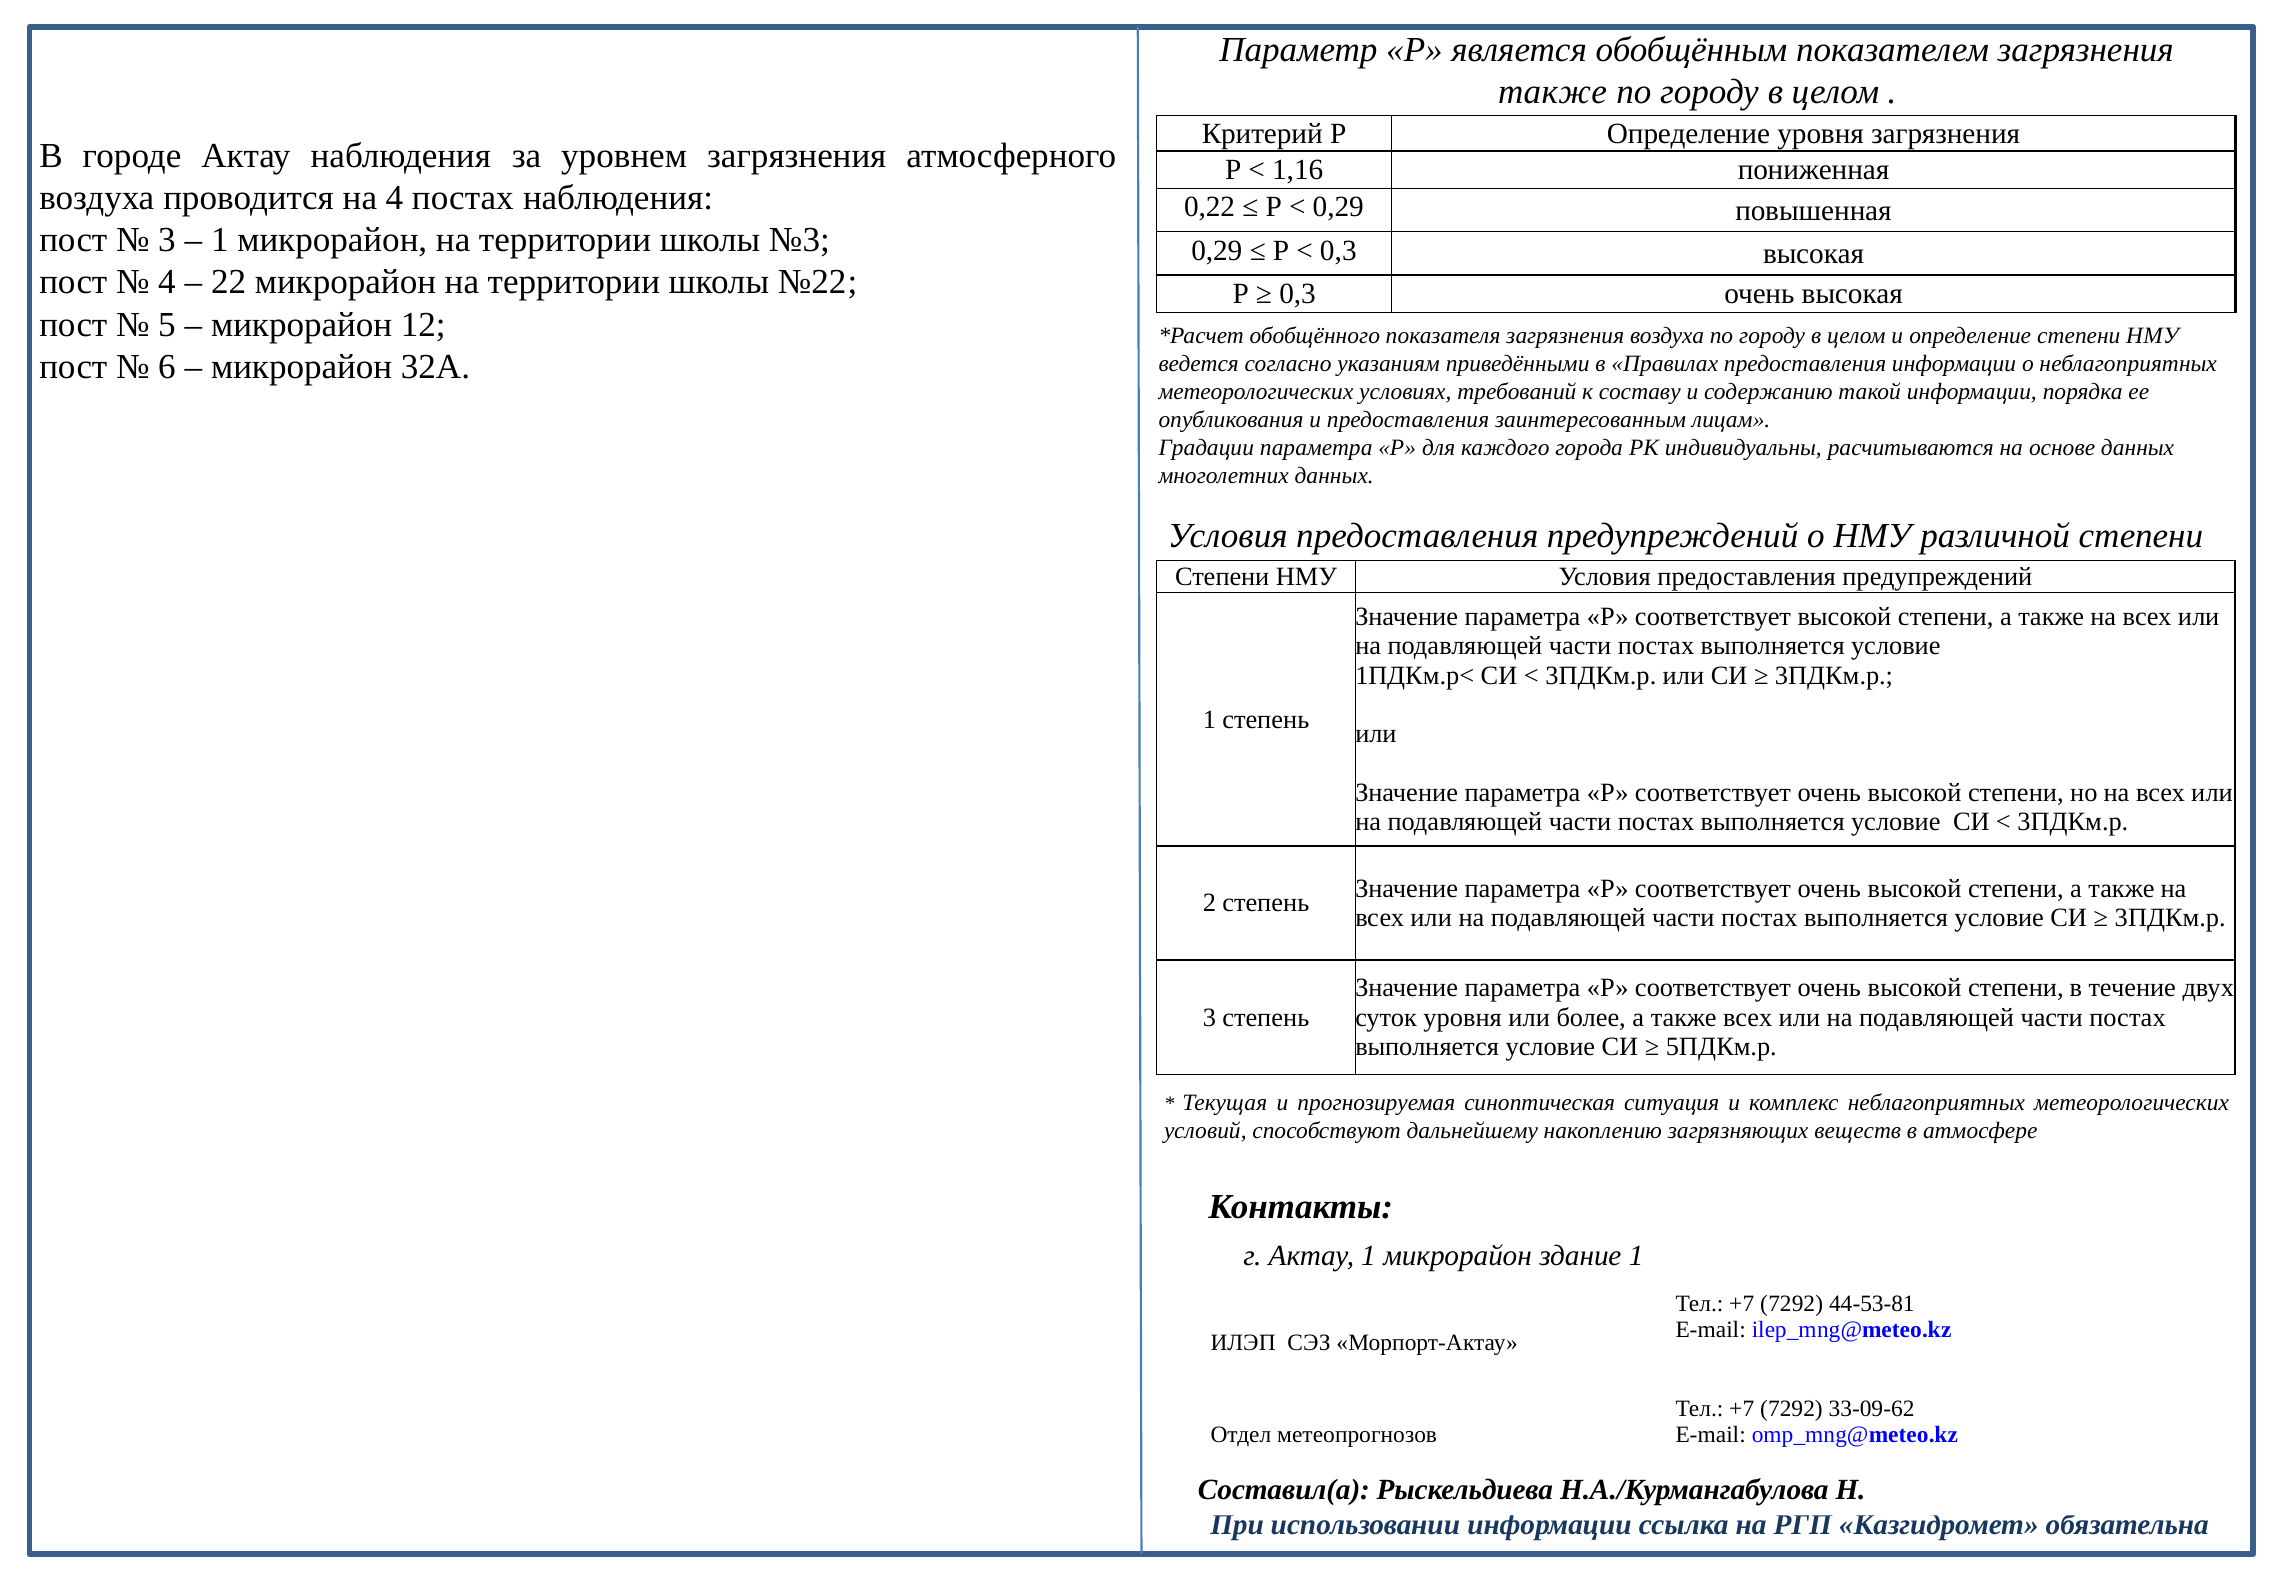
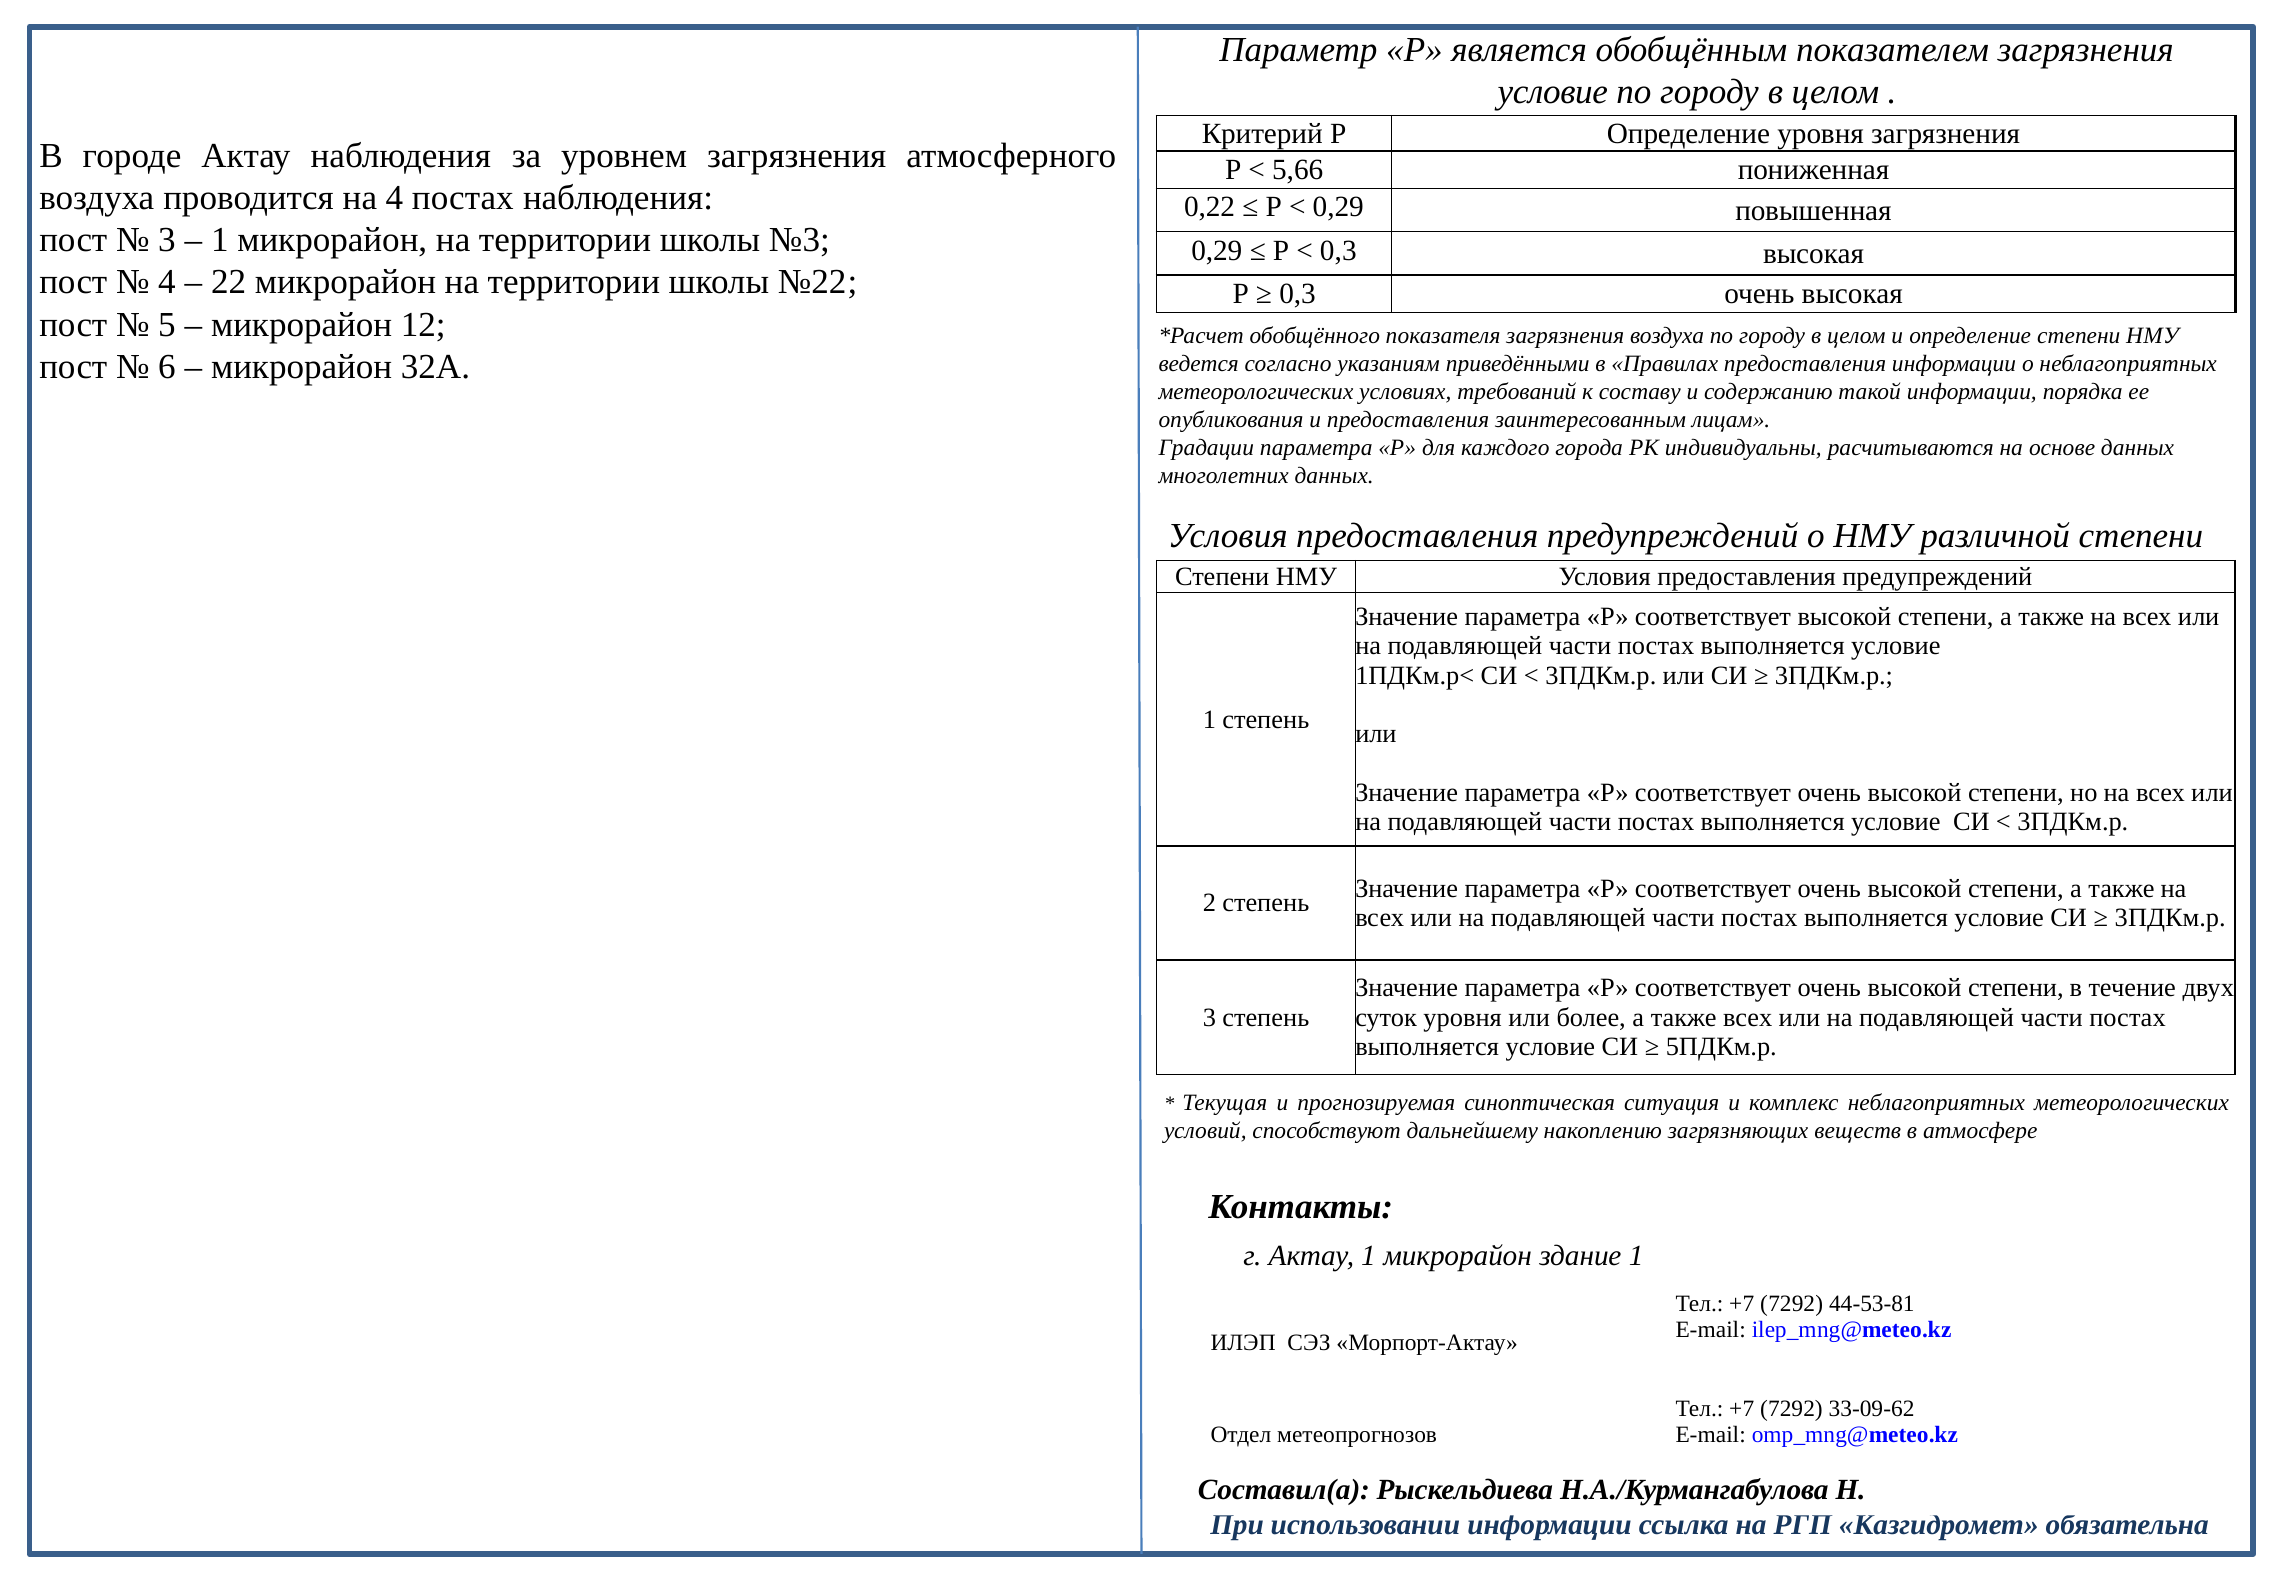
также at (1552, 92): также -> условие
1,16: 1,16 -> 5,66
